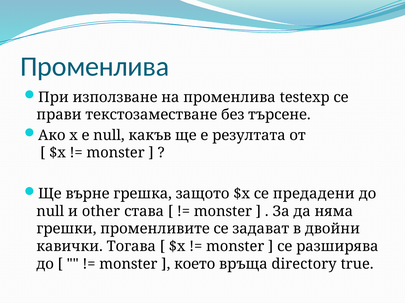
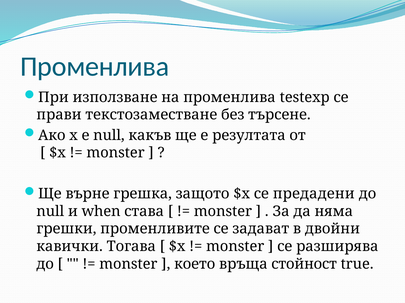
other: other -> when
directory: directory -> стойност
